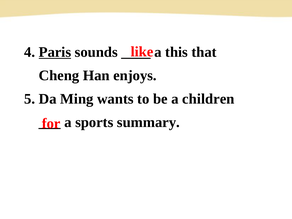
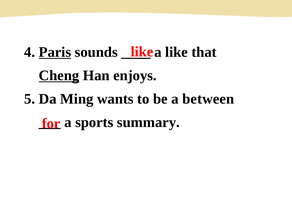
a this: this -> like
Cheng underline: none -> present
children: children -> between
